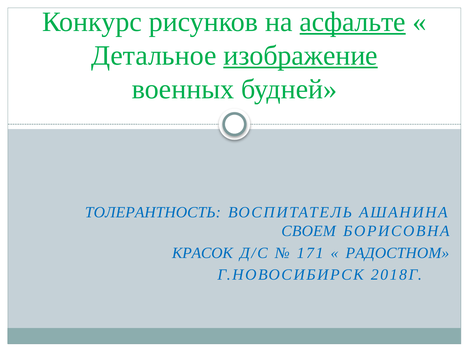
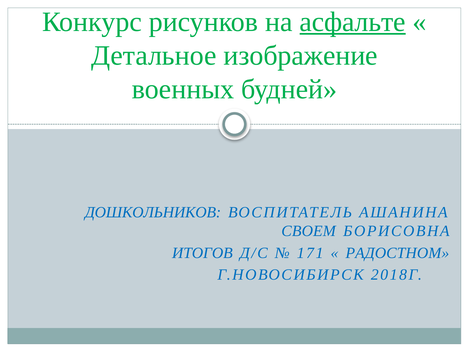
изображение underline: present -> none
ТОЛЕРАНТНОСТЬ: ТОЛЕРАНТНОСТЬ -> ДОШКОЛЬНИКОВ
КРАСОК: КРАСОК -> ИТОГОВ
